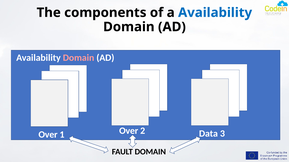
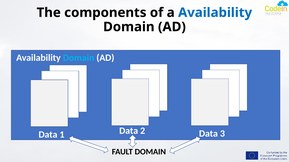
Domain at (79, 58) colour: pink -> light blue
Over at (48, 135): Over -> Data
1 Over: Over -> Data
